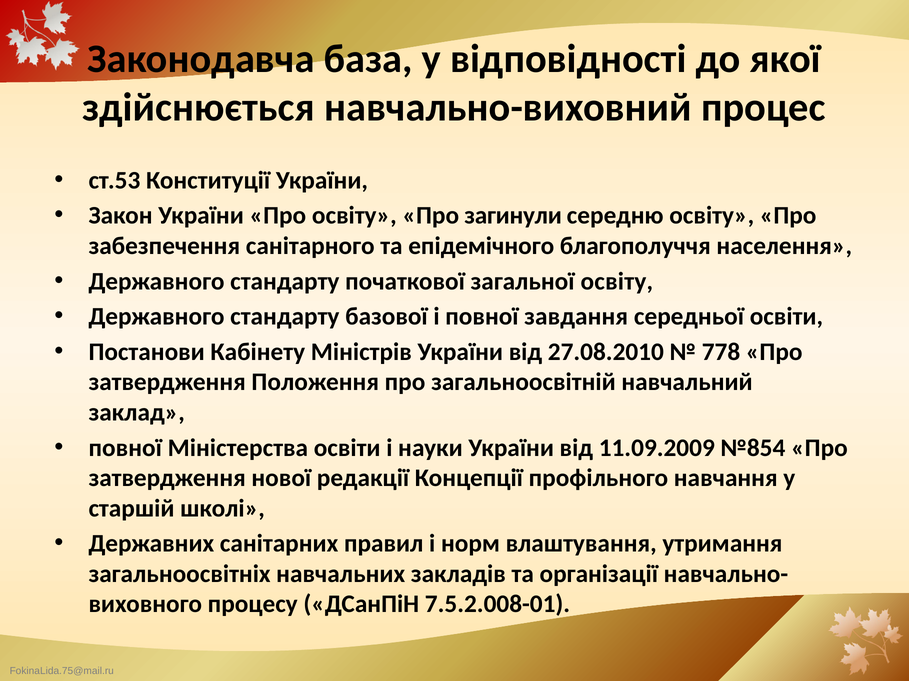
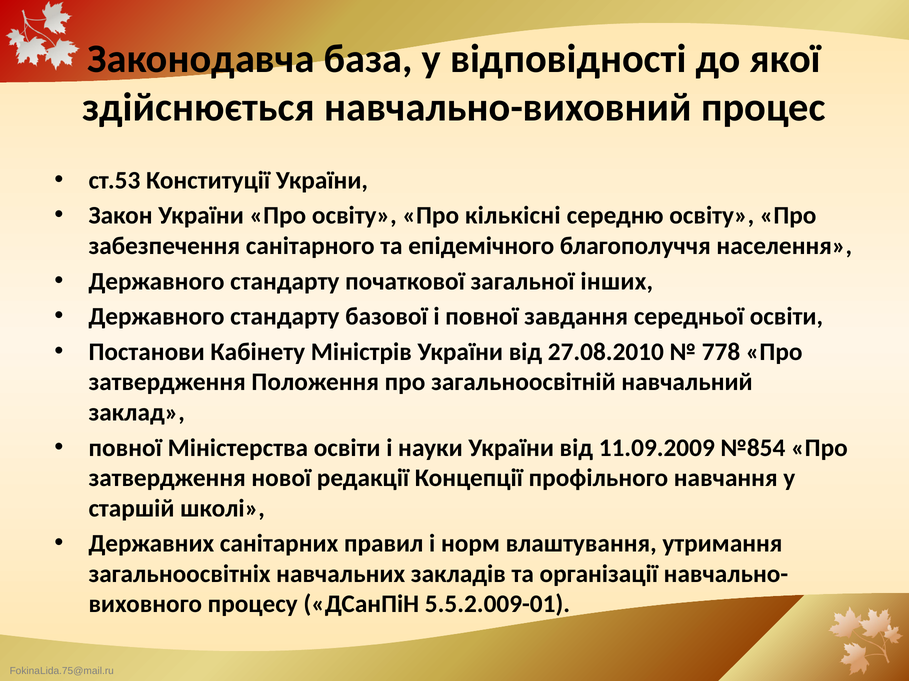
загинули: загинули -> кількісні
загальної освіту: освіту -> інших
7.5.2.008-01: 7.5.2.008-01 -> 5.5.2.009-01
